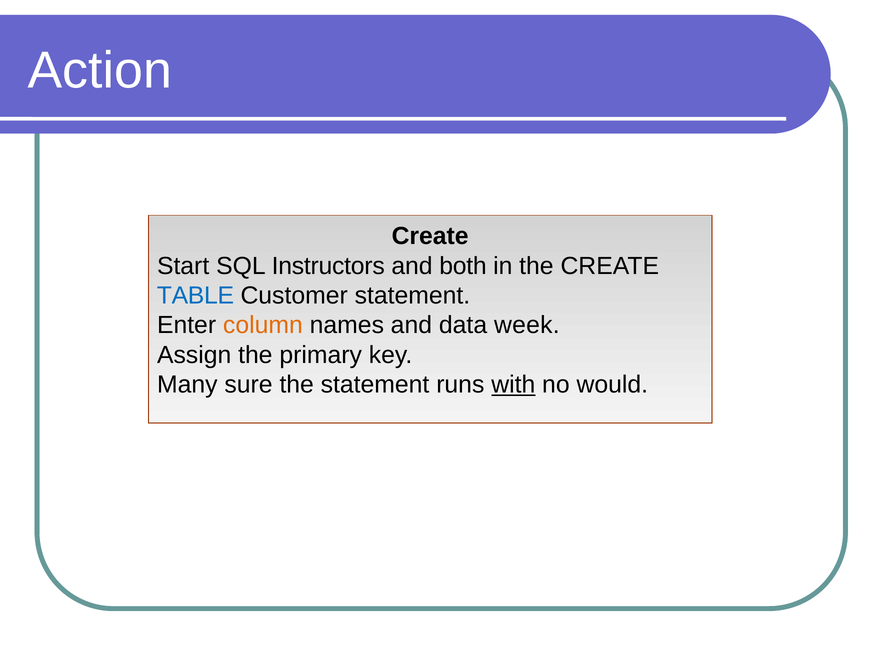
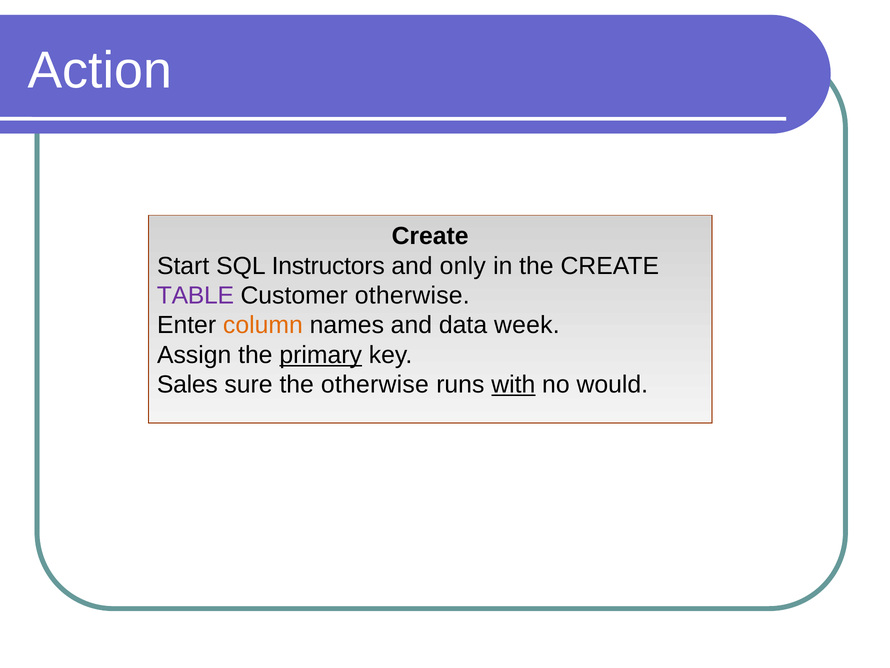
both: both -> only
TABLE colour: blue -> purple
Customer statement: statement -> otherwise
primary underline: none -> present
Many: Many -> Sales
the statement: statement -> otherwise
